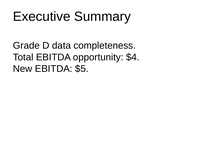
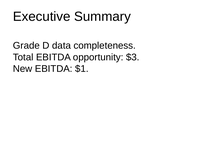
$4: $4 -> $3
$5: $5 -> $1
